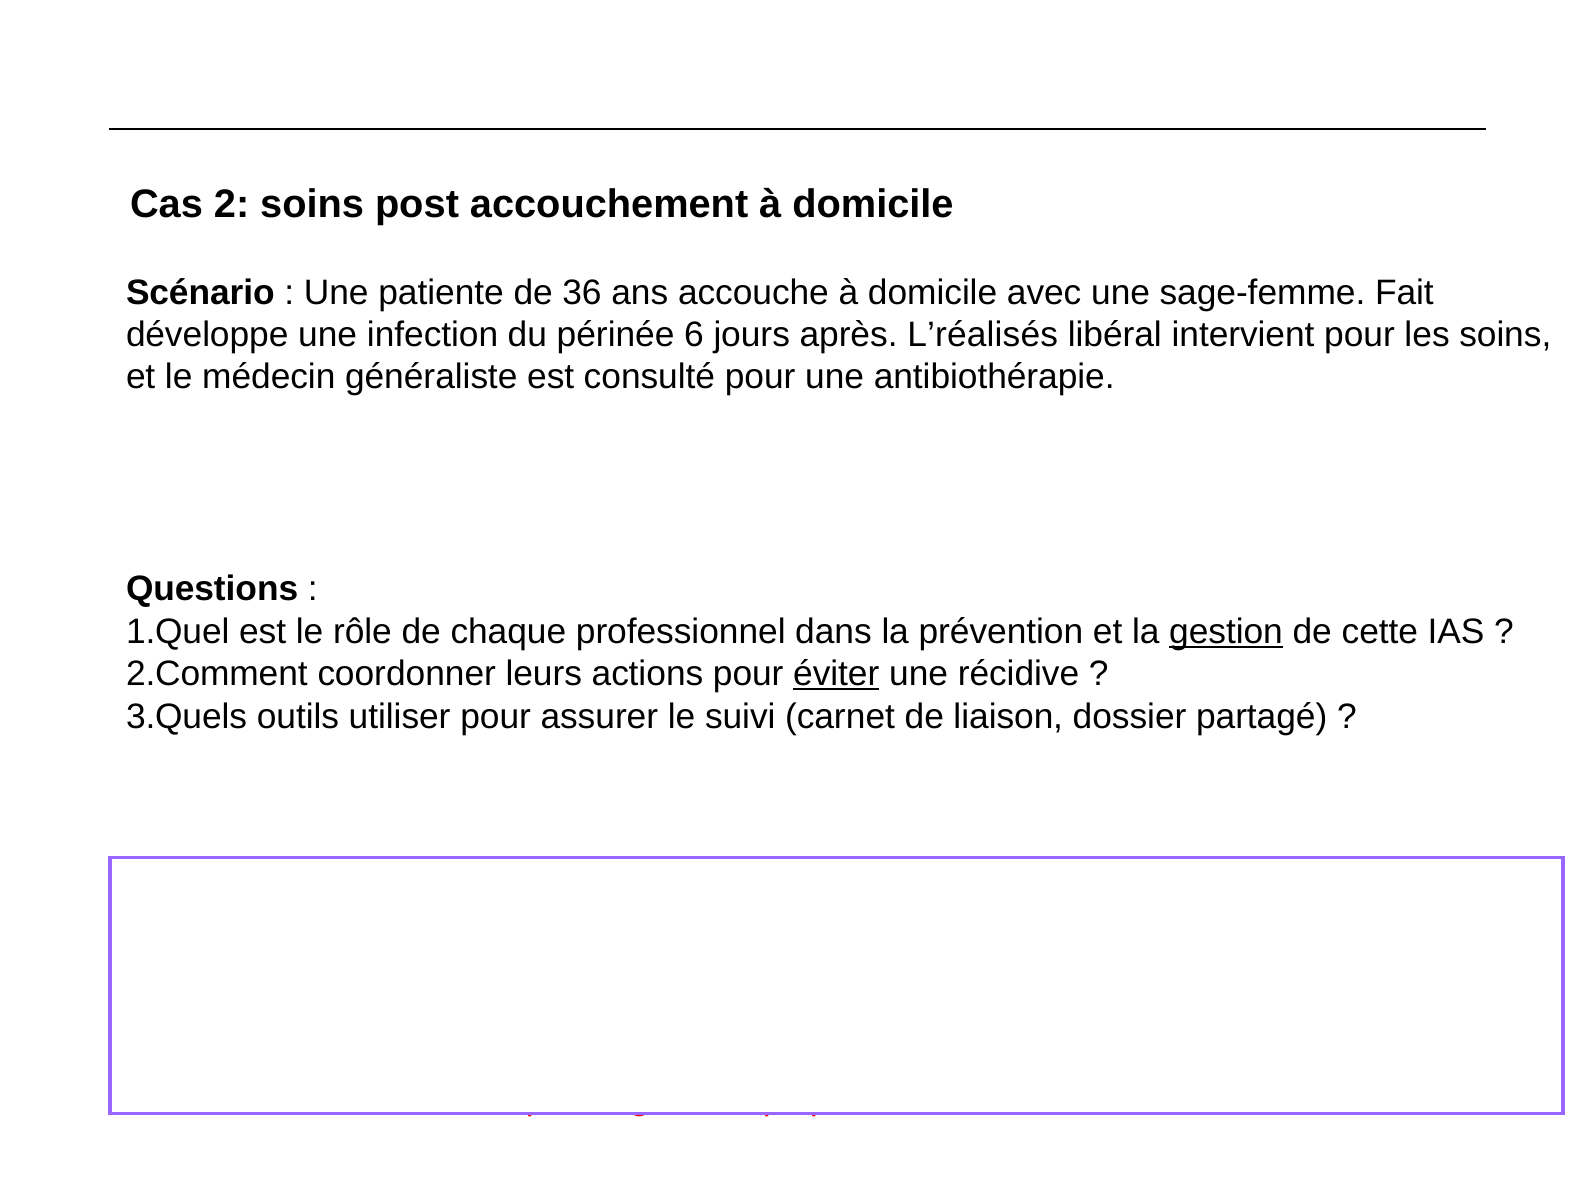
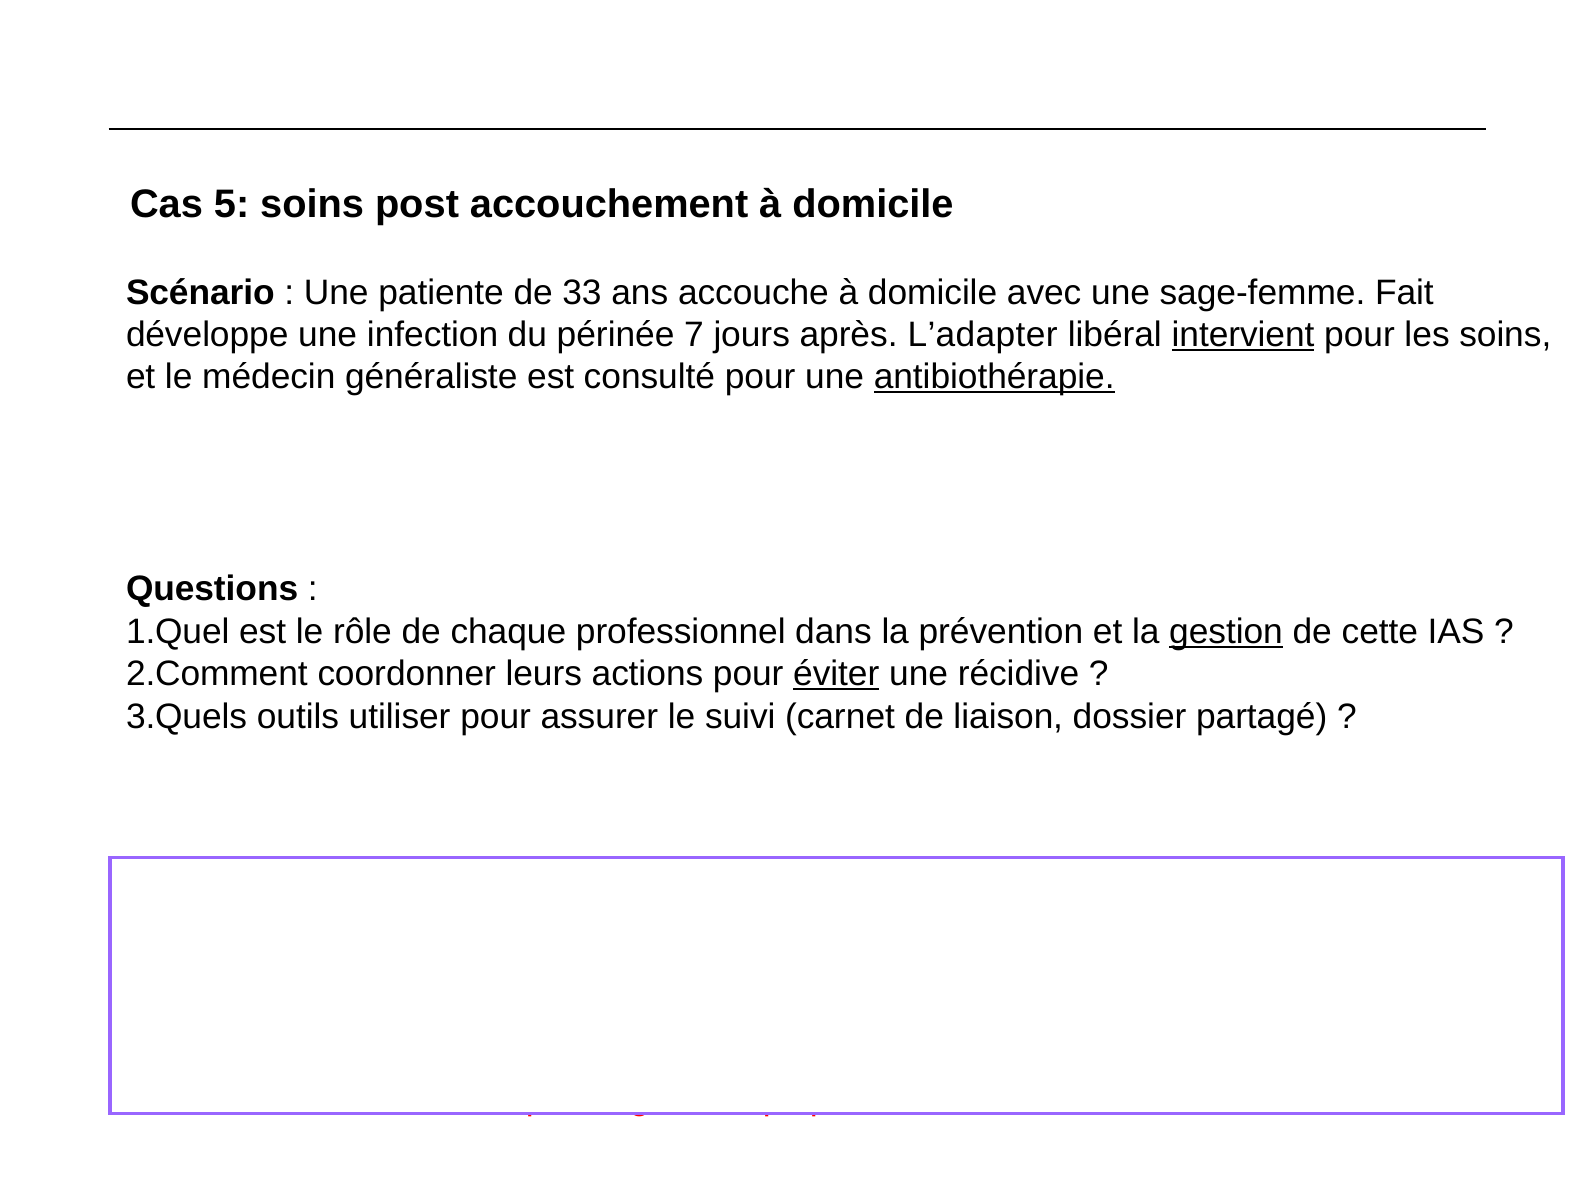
2: 2 -> 5
36: 36 -> 33
6: 6 -> 7
L’réalisés: L’réalisés -> L’adapter
intervient underline: none -> present
antibiothérapie underline: none -> present
